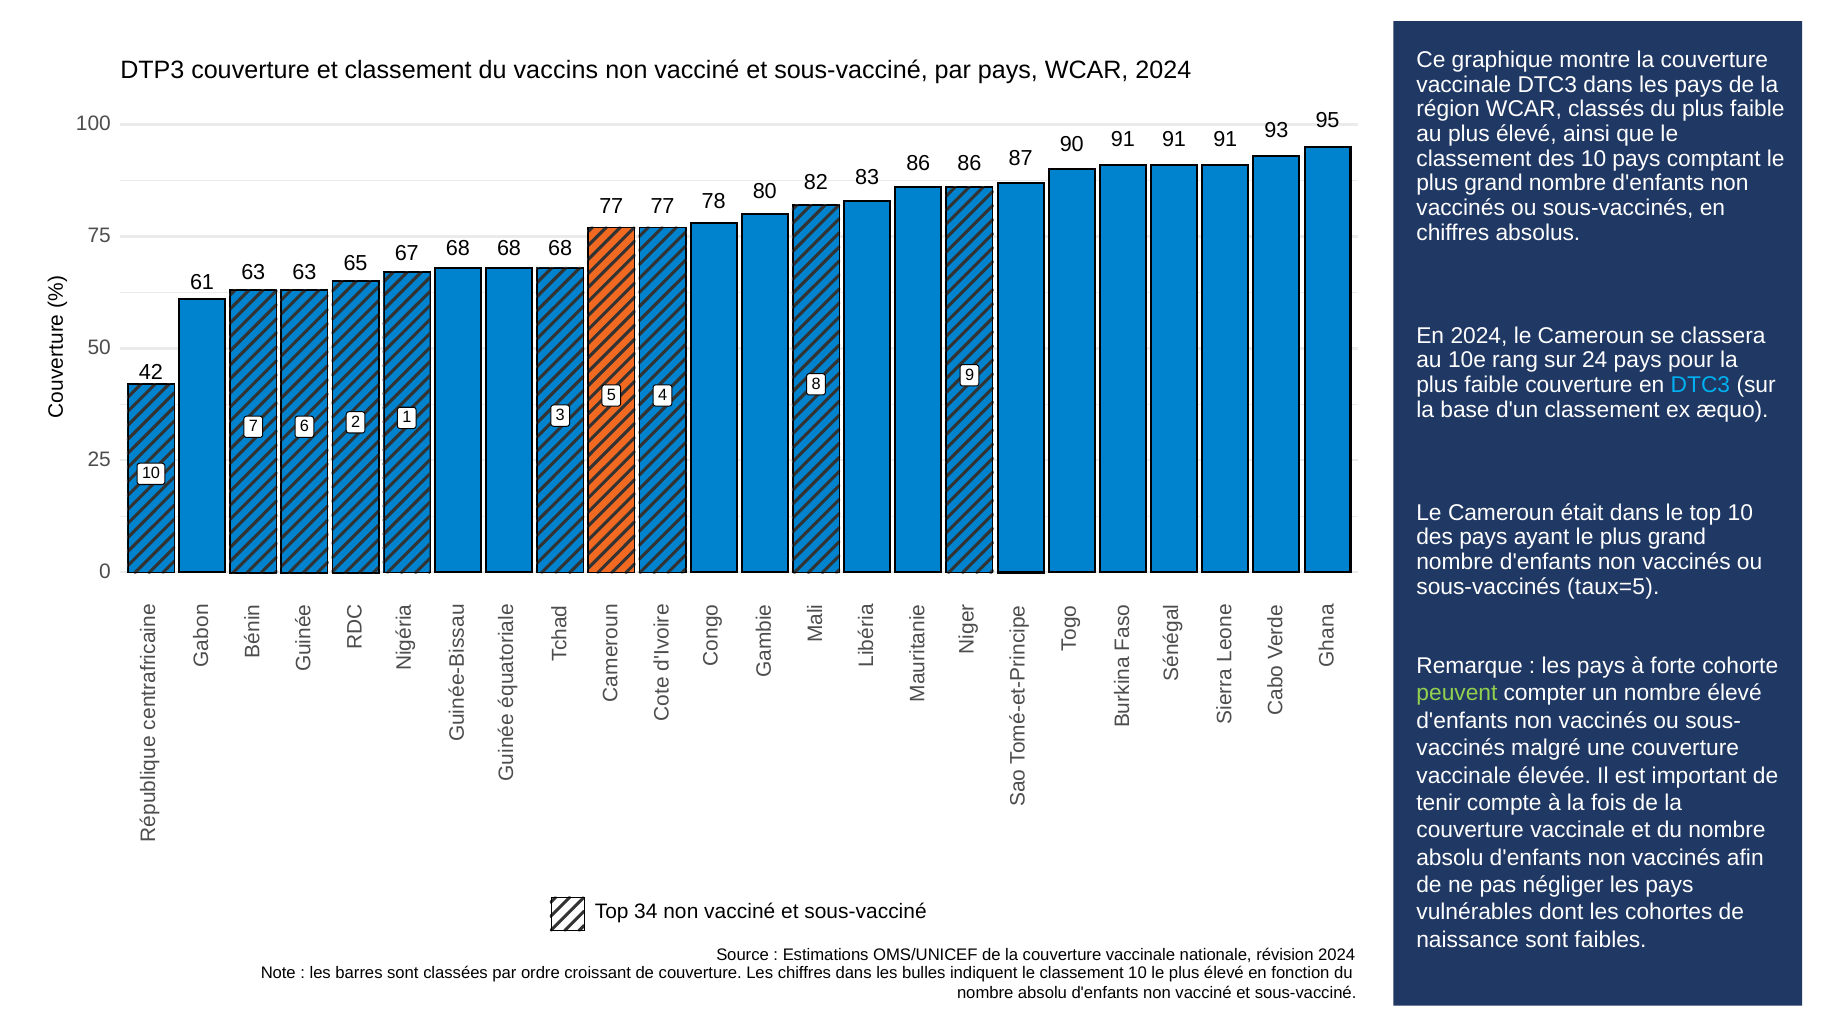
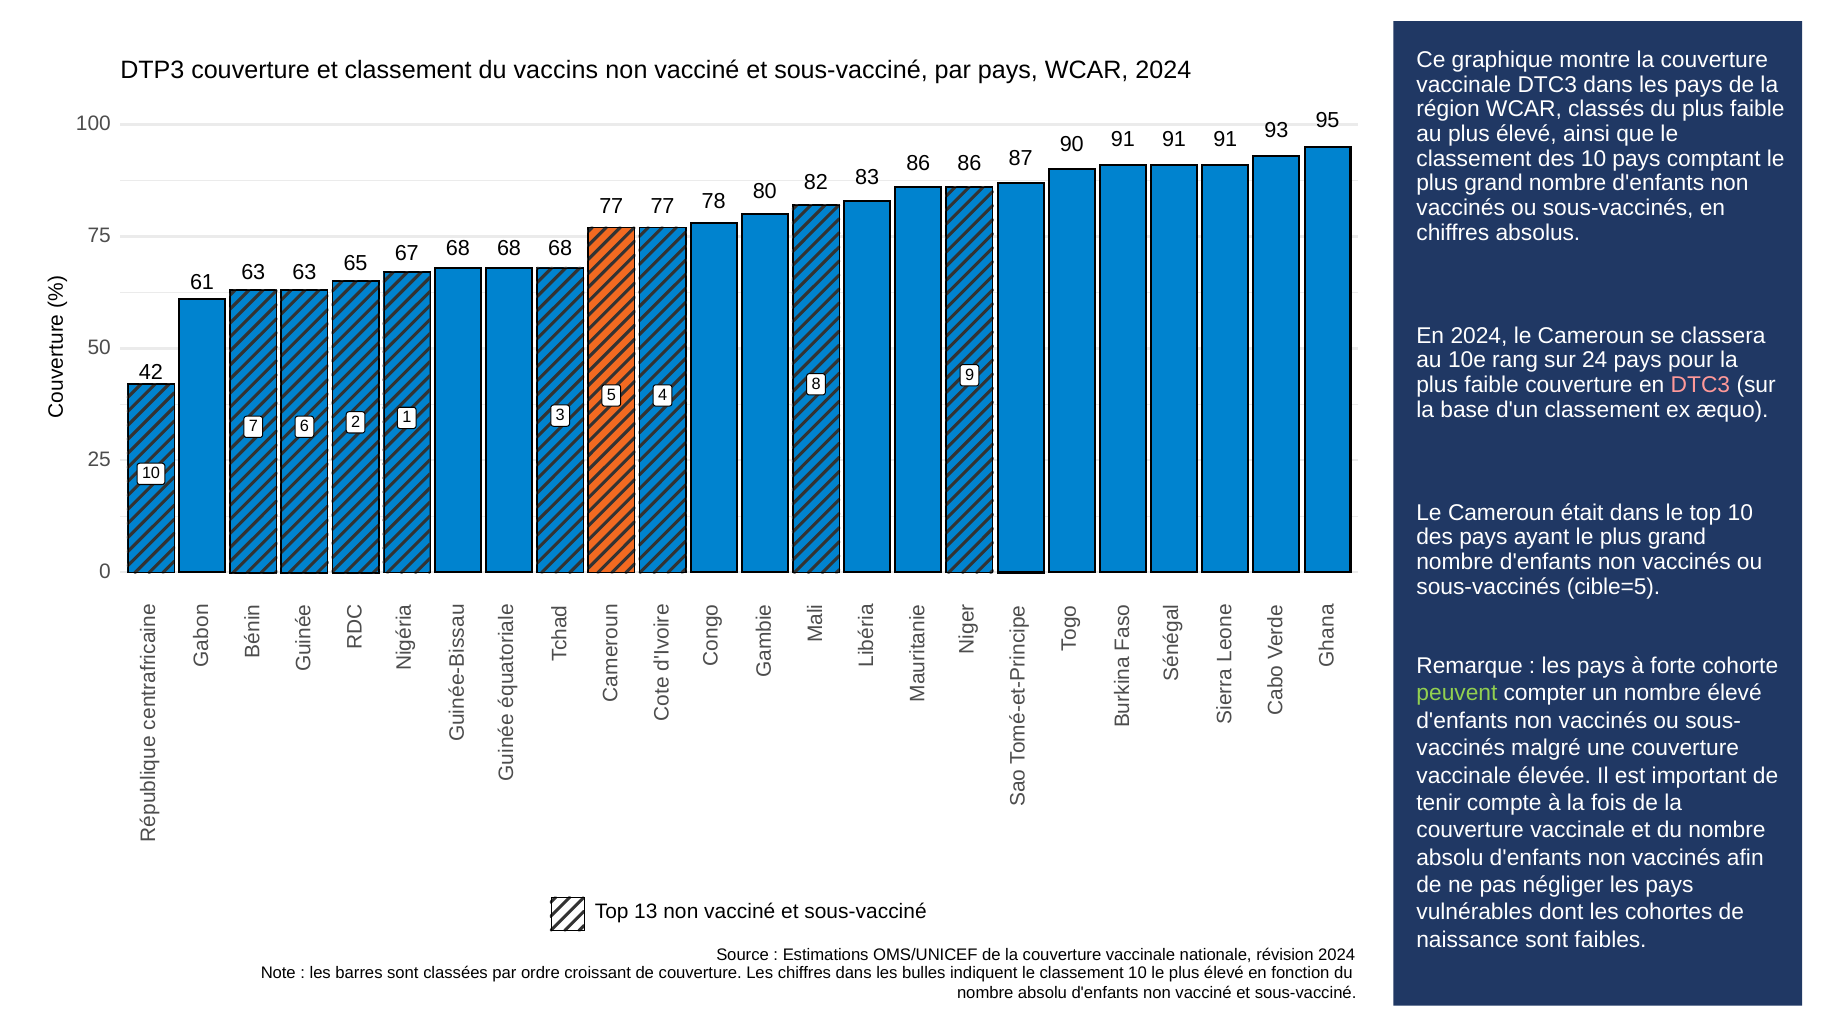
DTC3 at (1700, 385) colour: light blue -> pink
taux=5: taux=5 -> cible=5
34: 34 -> 13
